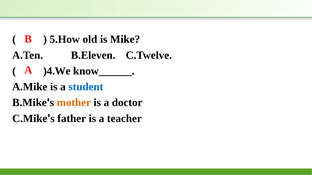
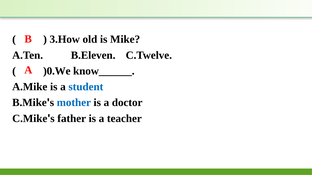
5.How: 5.How -> 3.How
)4.We: )4.We -> )0.We
mother colour: orange -> blue
